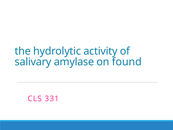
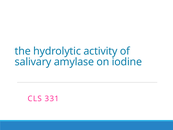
found: found -> iodine
